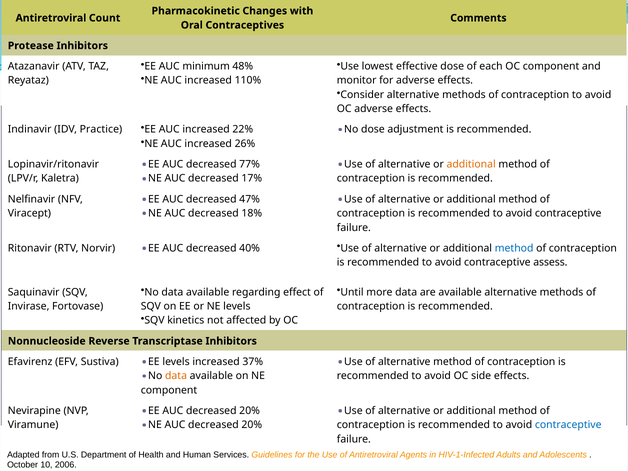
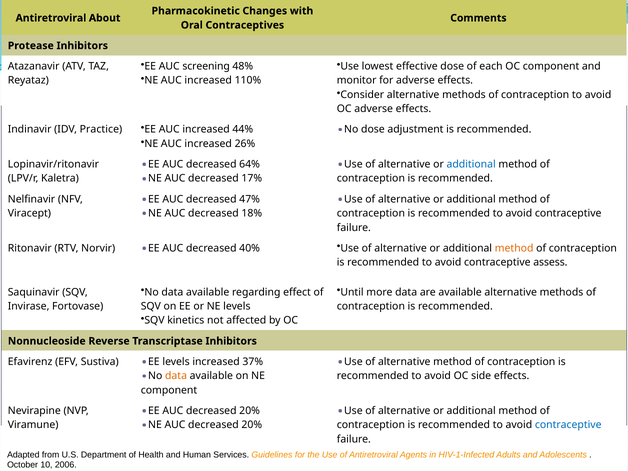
Count: Count -> About
AUC minimum: minimum -> screening
22%: 22% -> 44%
77%: 77% -> 64%
additional at (471, 164) colour: orange -> blue
method at (514, 248) colour: blue -> orange
